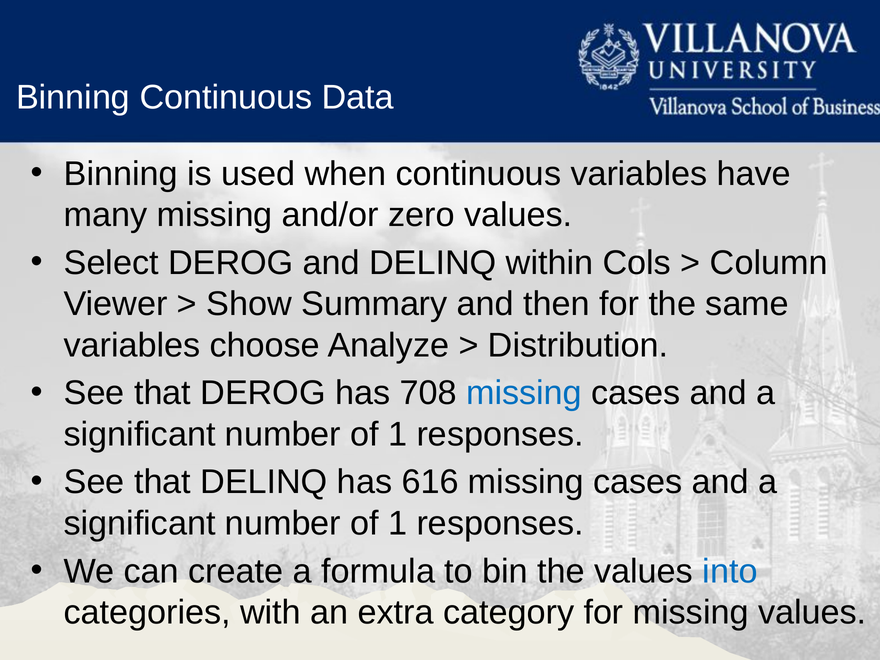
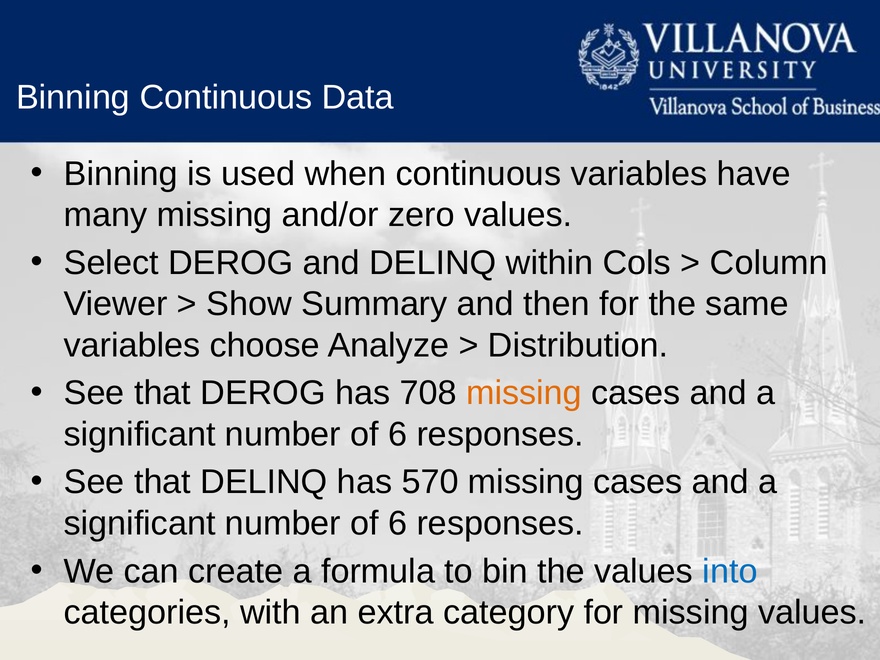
missing at (524, 393) colour: blue -> orange
1 at (398, 434): 1 -> 6
616: 616 -> 570
1 at (398, 523): 1 -> 6
